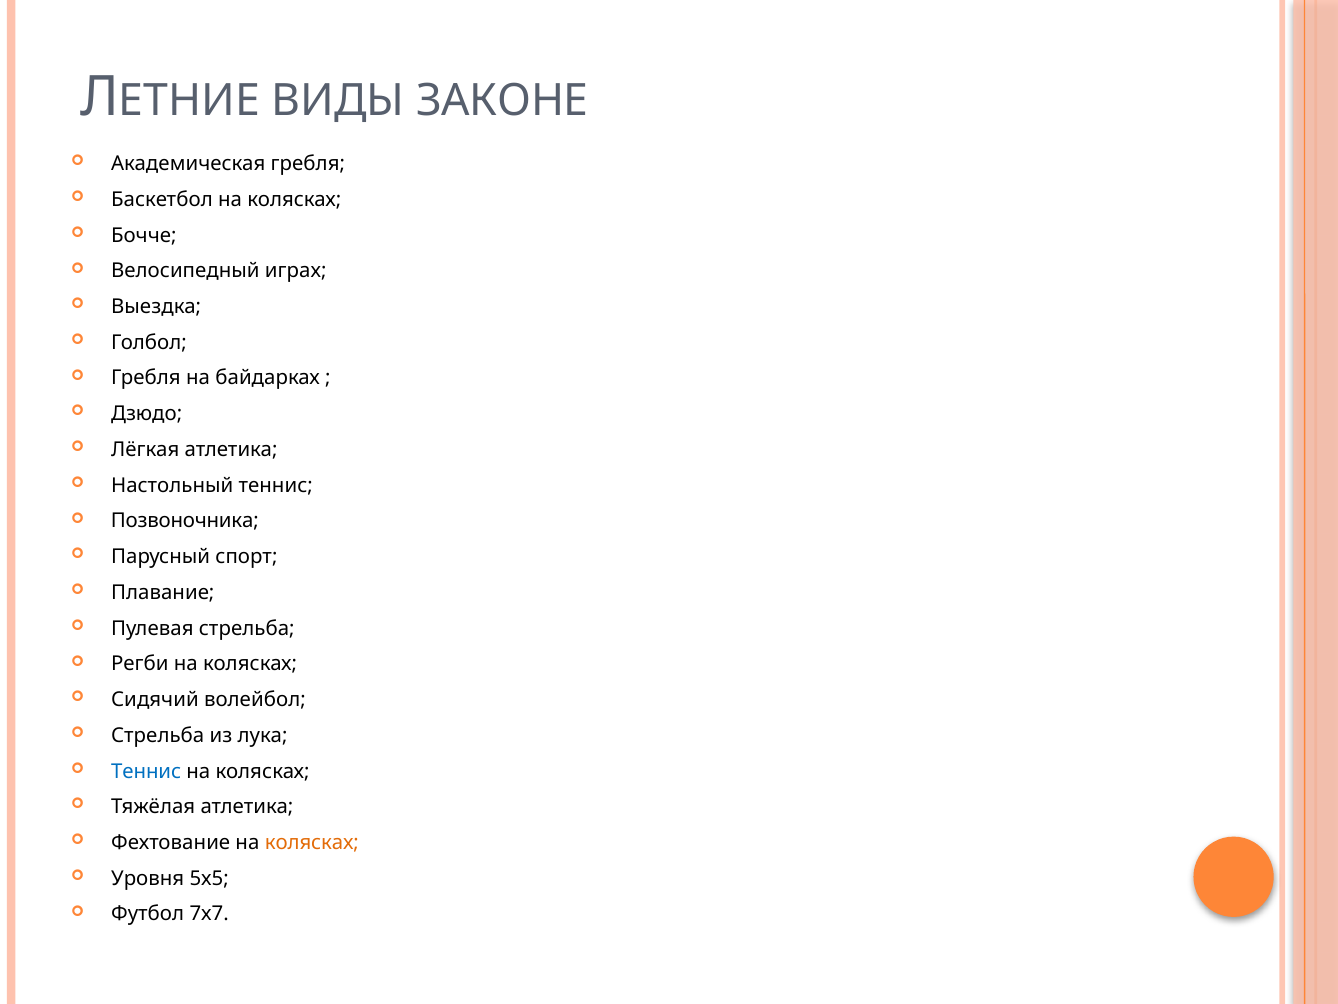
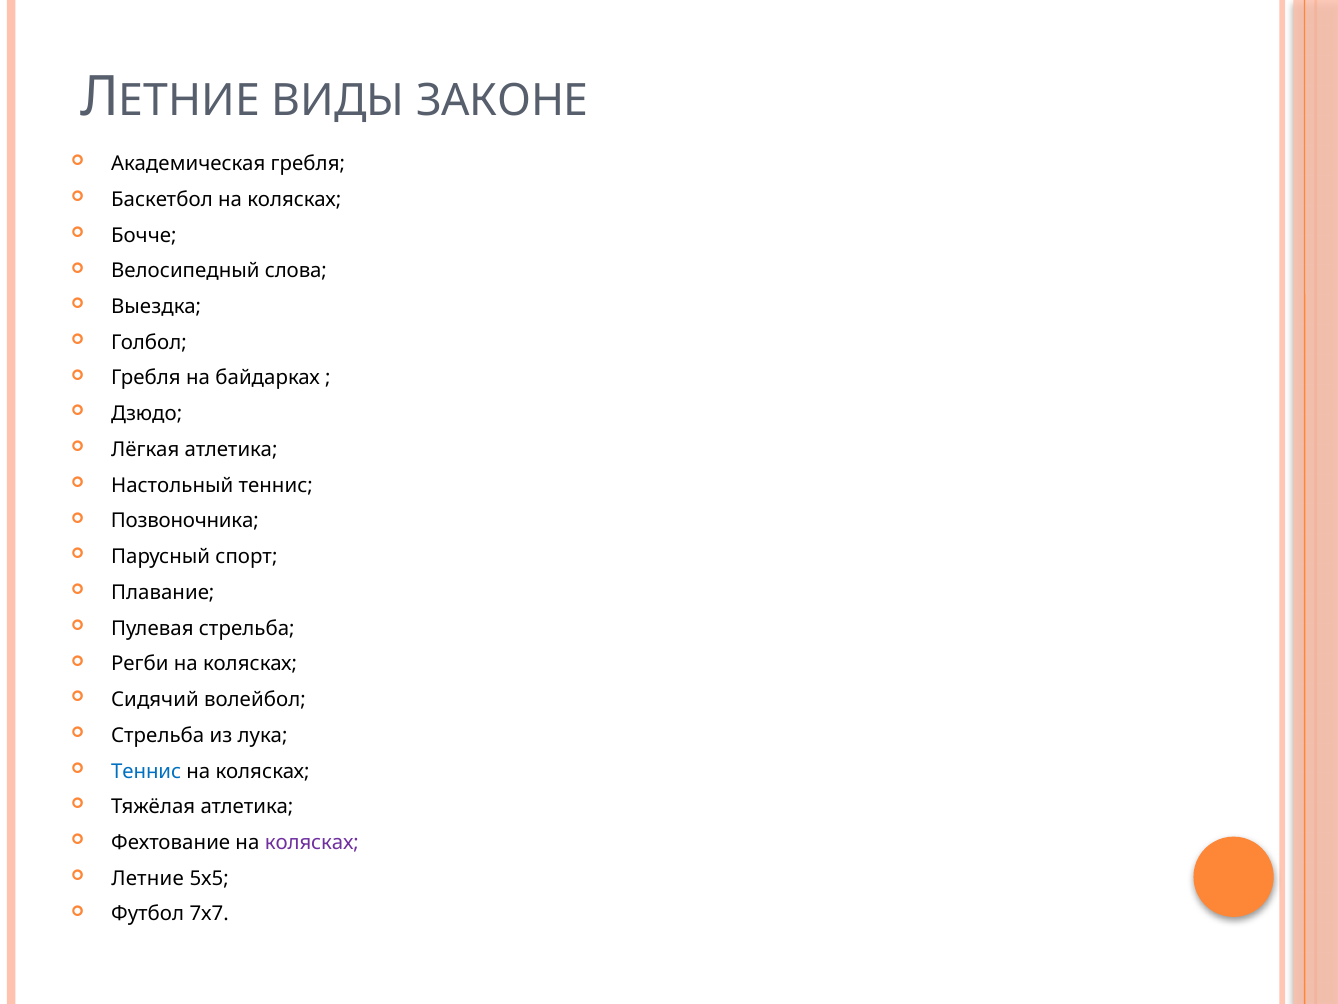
играх: играх -> слова
колясках at (312, 842) colour: orange -> purple
Уровня: Уровня -> Летние
